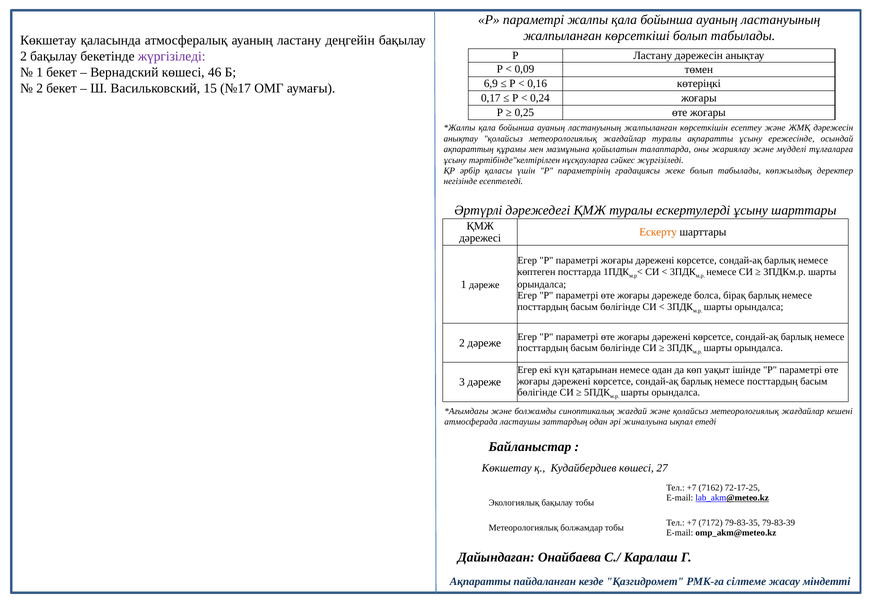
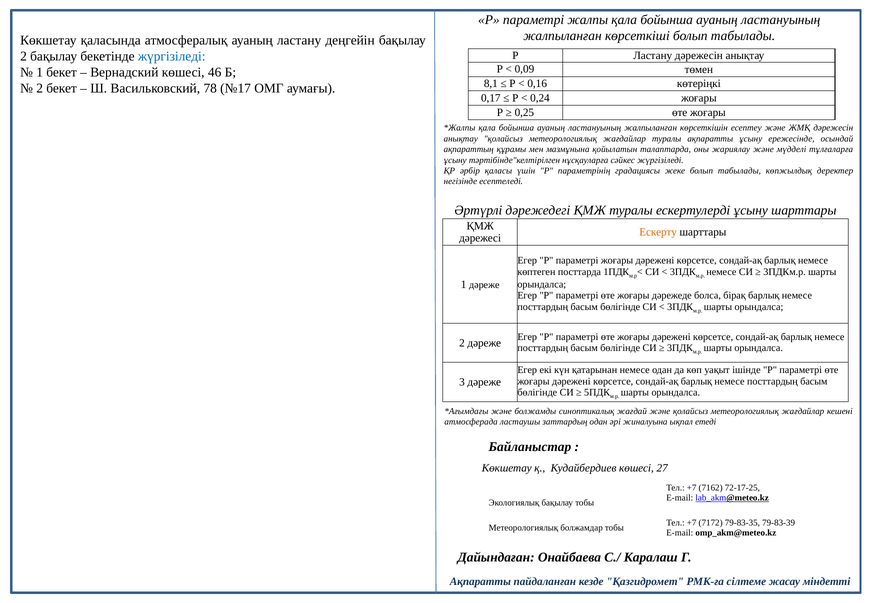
жүргізіледі at (172, 56) colour: purple -> blue
6,9: 6,9 -> 8,1
15: 15 -> 78
